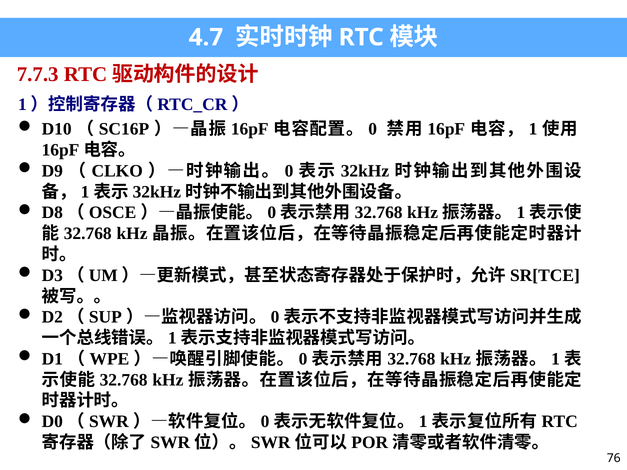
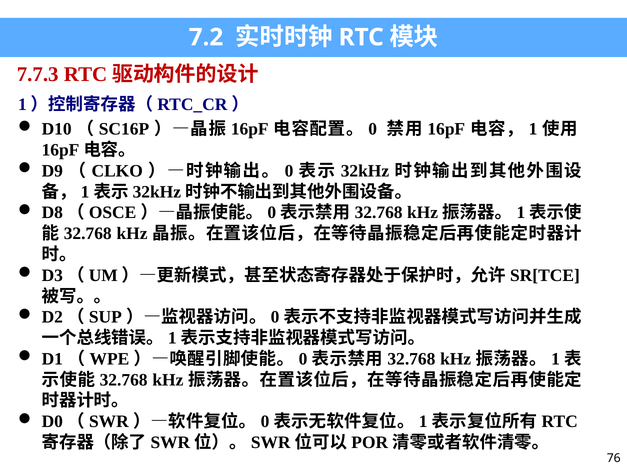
4.7: 4.7 -> 7.2
